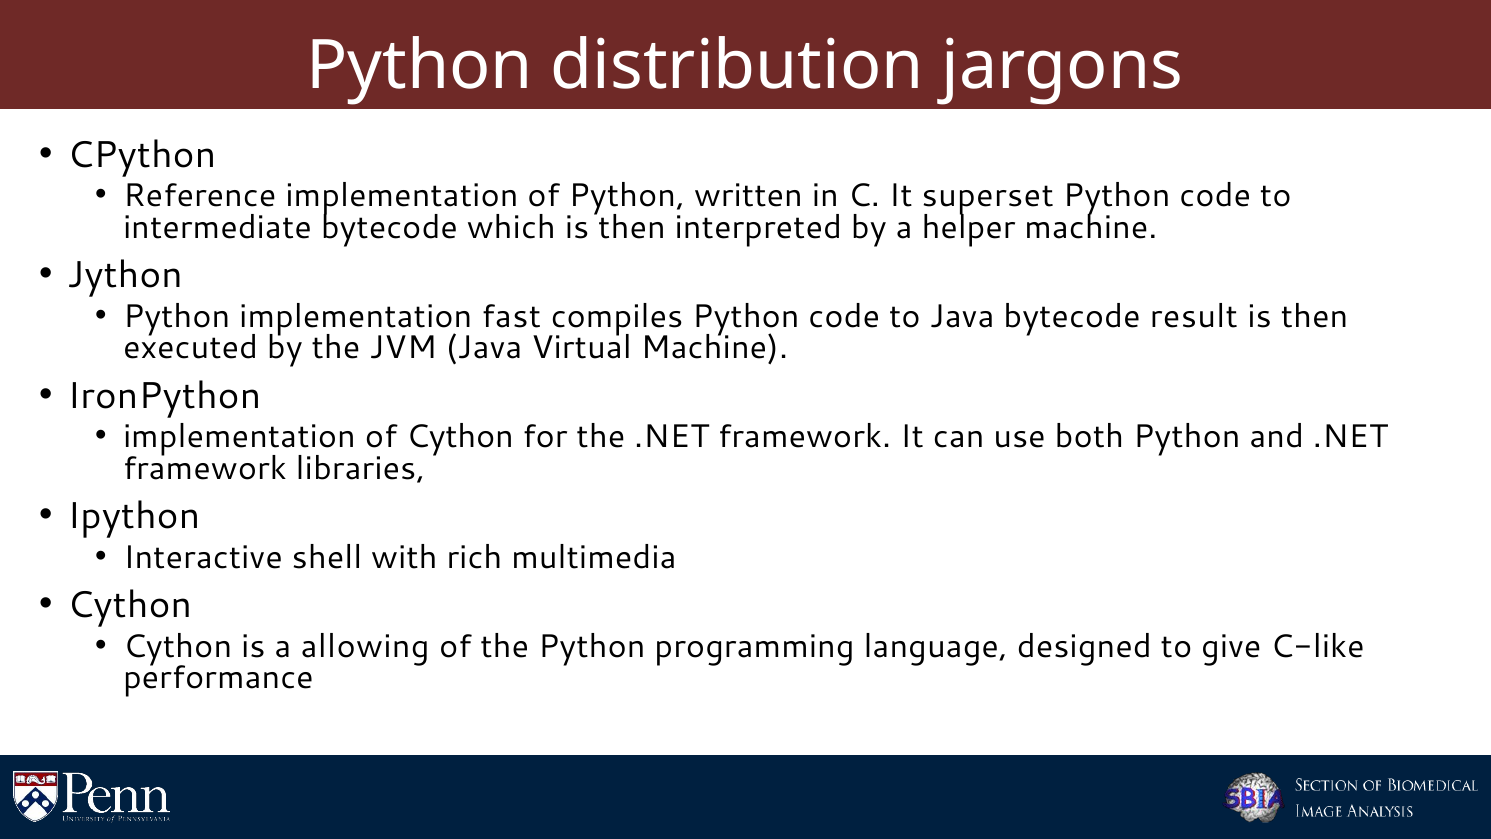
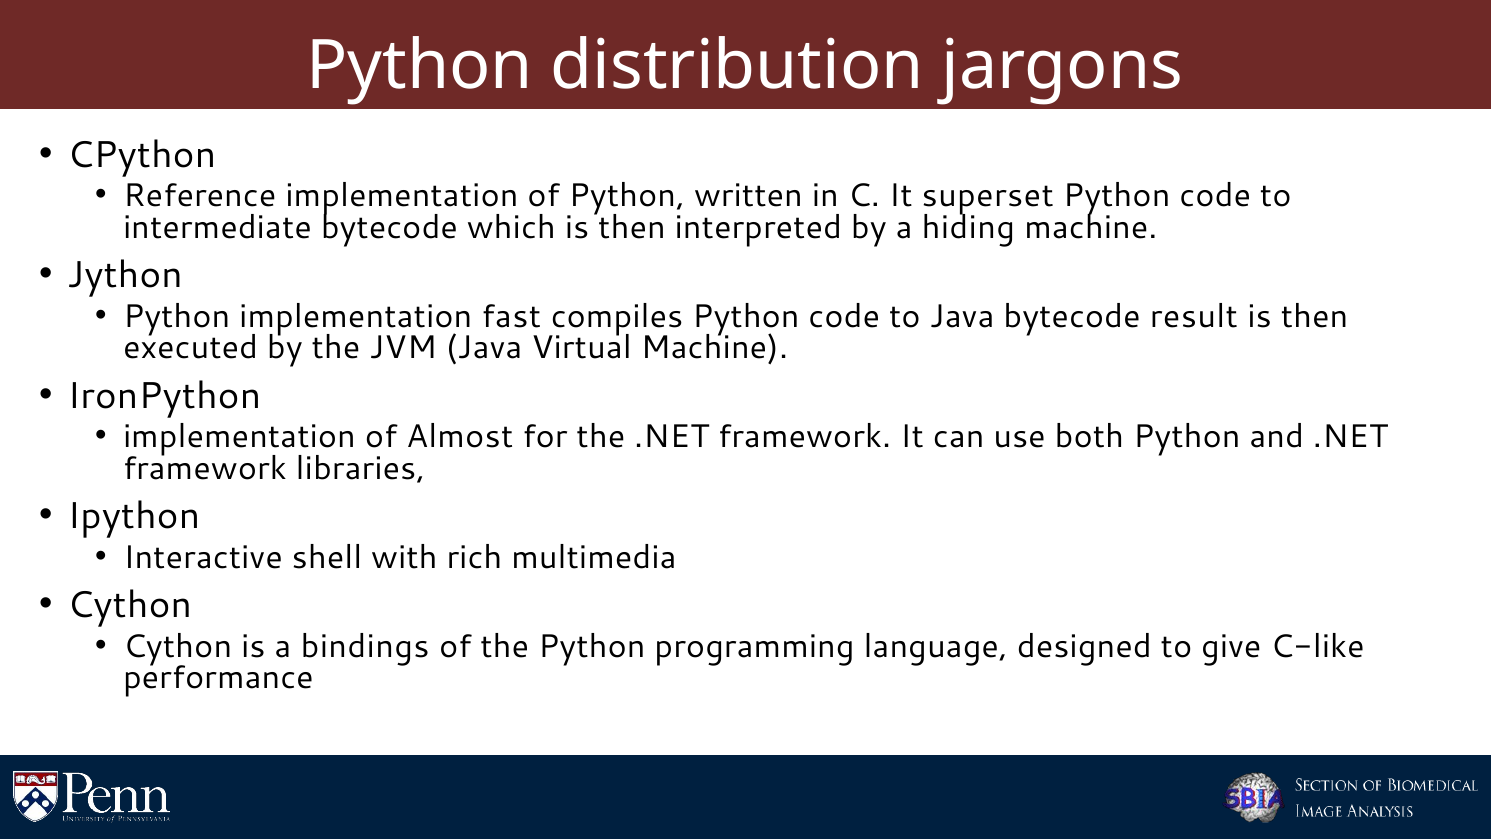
helper: helper -> hiding
of Cython: Cython -> Almost
allowing: allowing -> bindings
